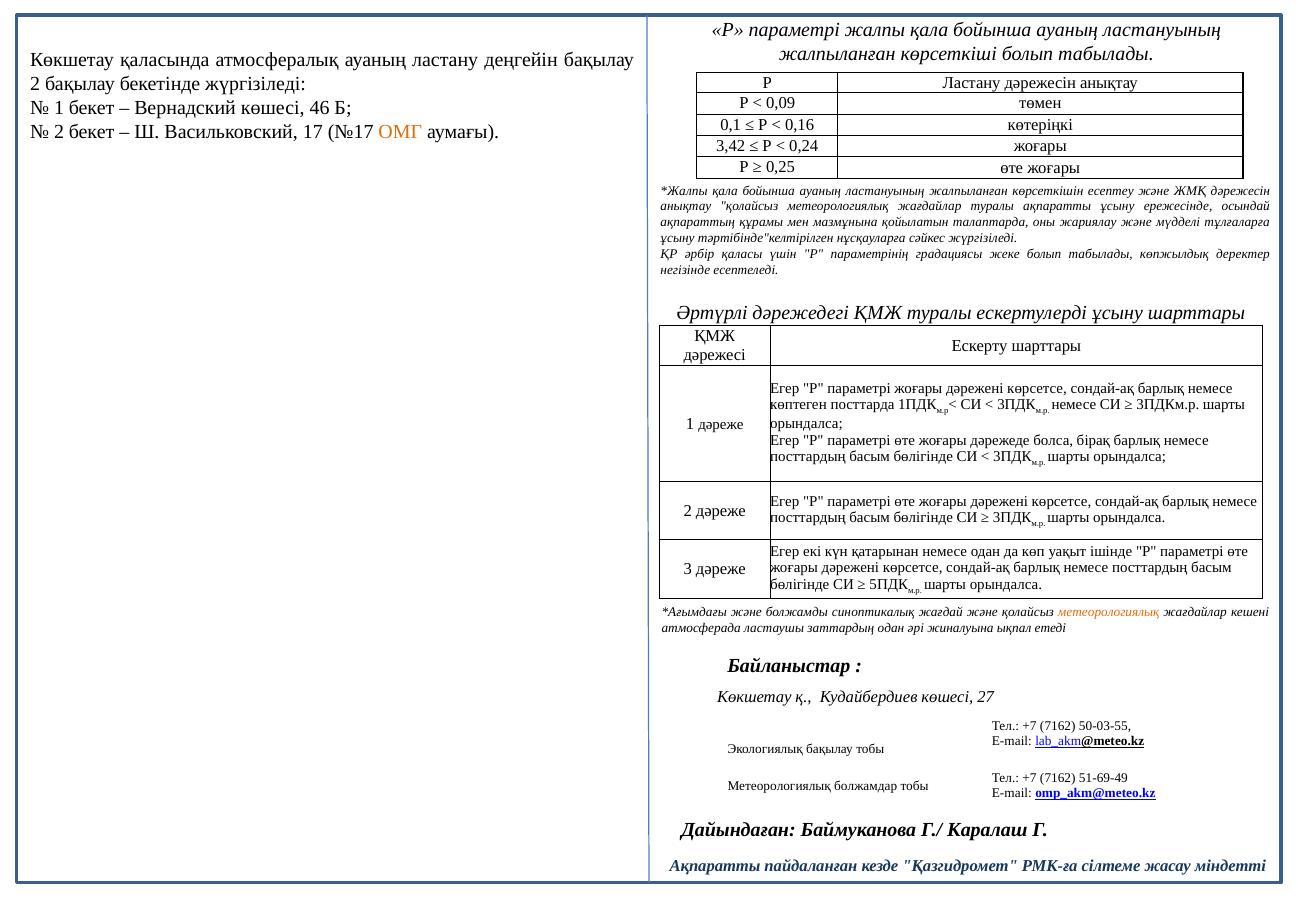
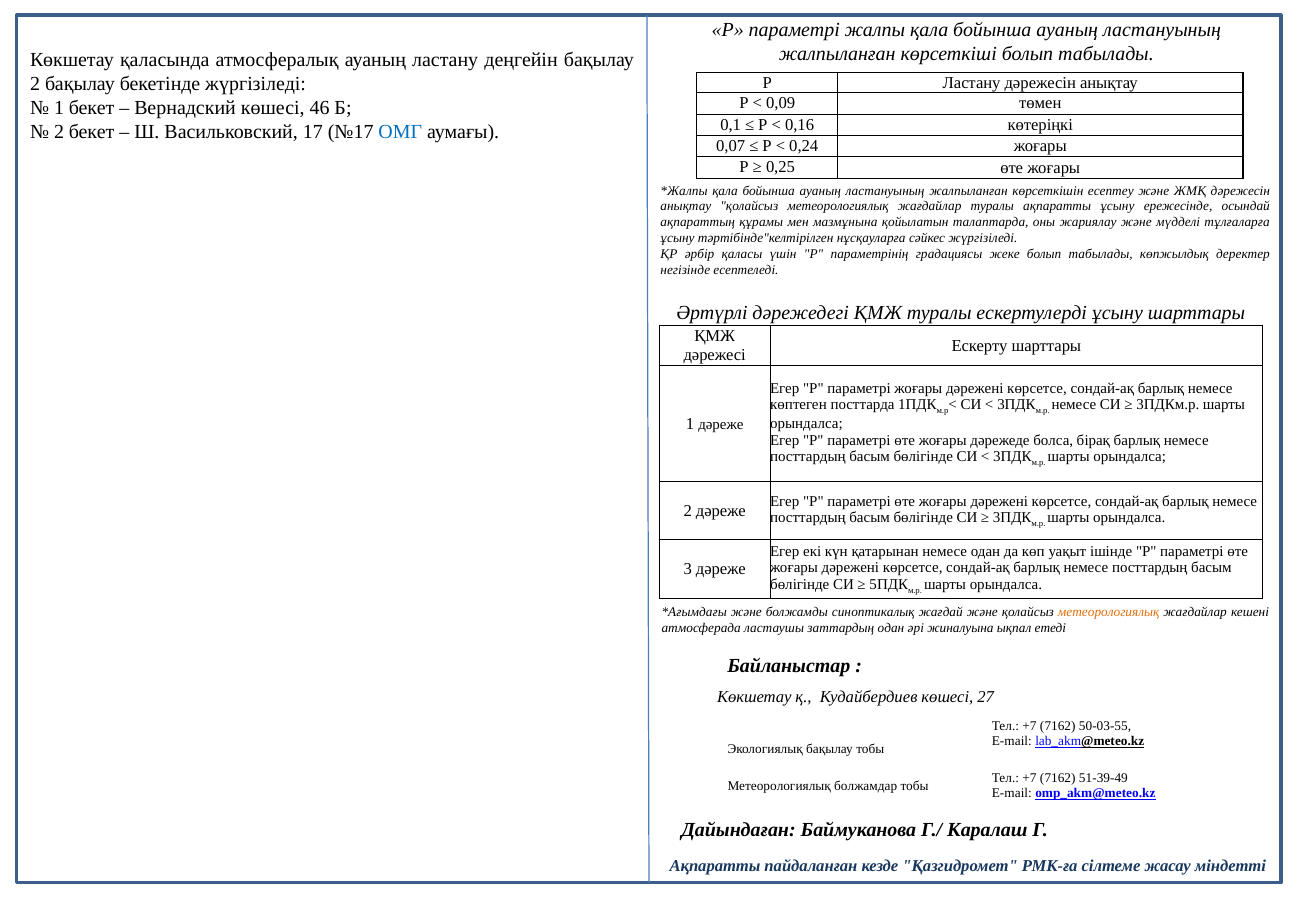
ОМГ colour: orange -> blue
3,42: 3,42 -> 0,07
51-69-49: 51-69-49 -> 51-39-49
